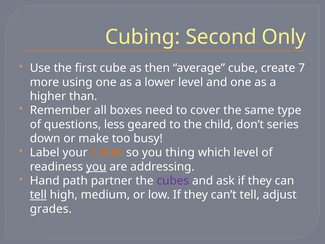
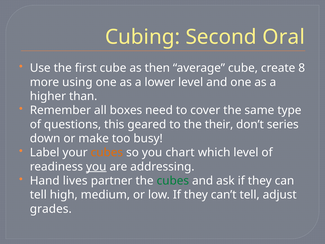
Only: Only -> Oral
7: 7 -> 8
less: less -> this
child: child -> their
thing: thing -> chart
path: path -> lives
cubes at (173, 181) colour: purple -> green
tell at (38, 195) underline: present -> none
